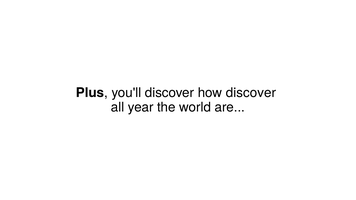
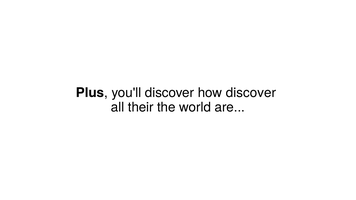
year: year -> their
